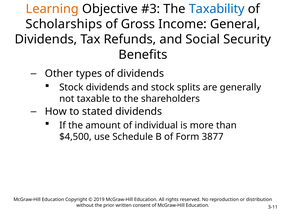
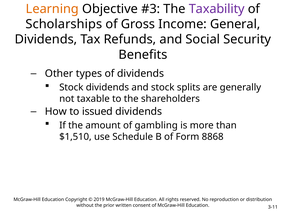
Taxability colour: blue -> purple
stated: stated -> issued
individual: individual -> gambling
$4,500: $4,500 -> $1,510
3877: 3877 -> 8868
